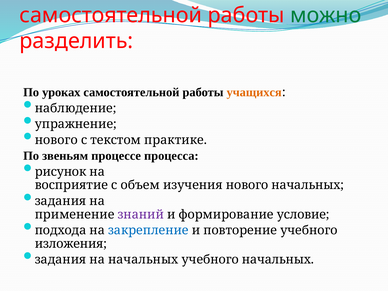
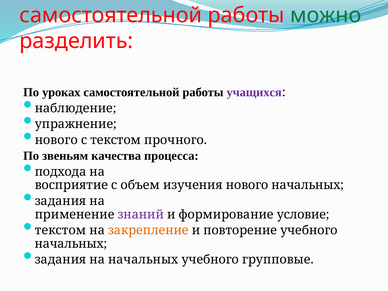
учащихся colour: orange -> purple
практике: практике -> прочного
процессе: процессе -> качества
рисунок: рисунок -> подхода
подхода at (61, 230): подхода -> текстом
закрепление colour: blue -> orange
изложения at (71, 244): изложения -> начальных
учебного начальных: начальных -> групповые
